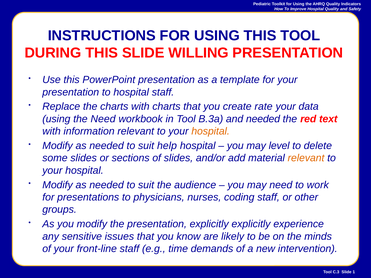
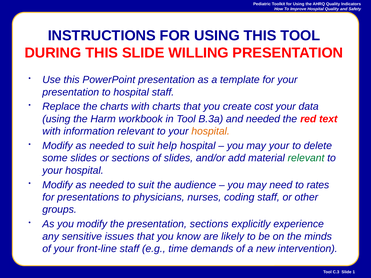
rate: rate -> cost
the Need: Need -> Harm
may level: level -> your
relevant at (306, 158) colour: orange -> green
work: work -> rates
presentation explicitly: explicitly -> sections
